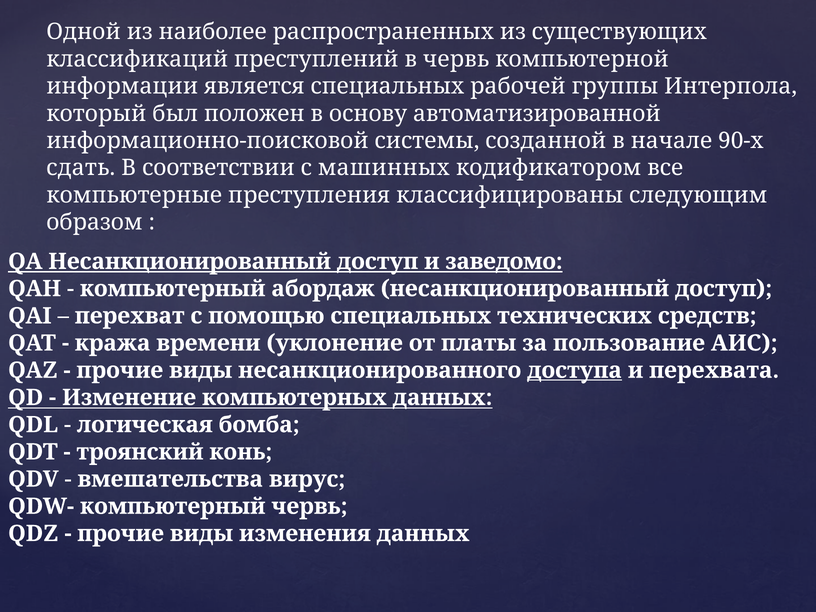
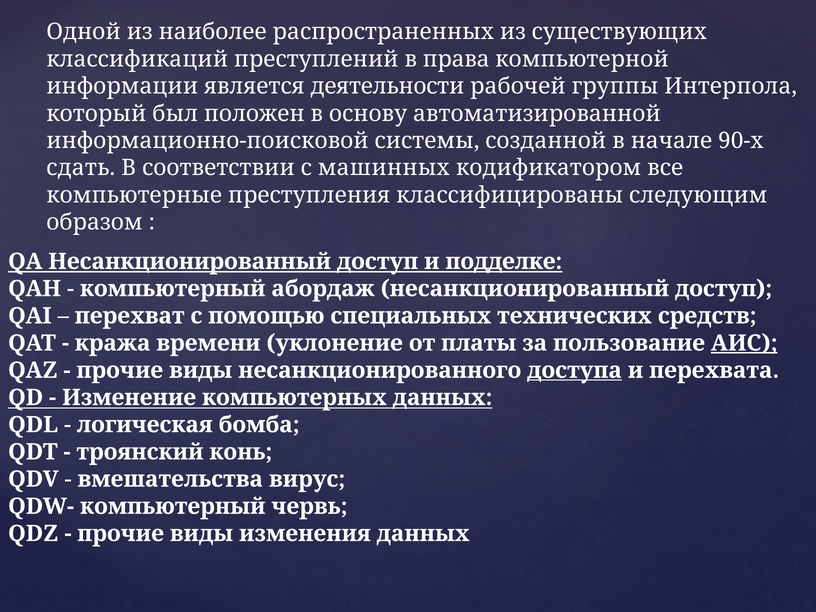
в червь: червь -> права
является специальных: специальных -> деятельности
заведомо: заведомо -> подделке
АИС underline: none -> present
